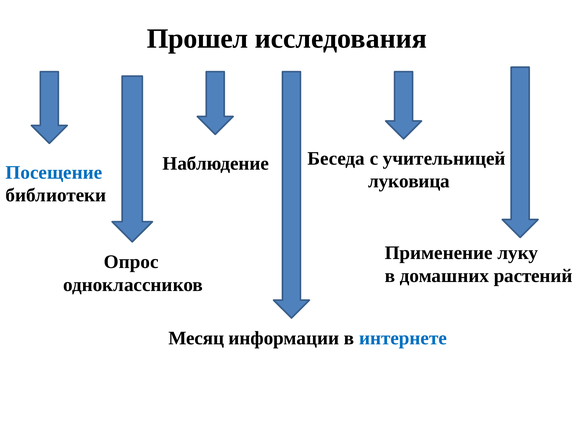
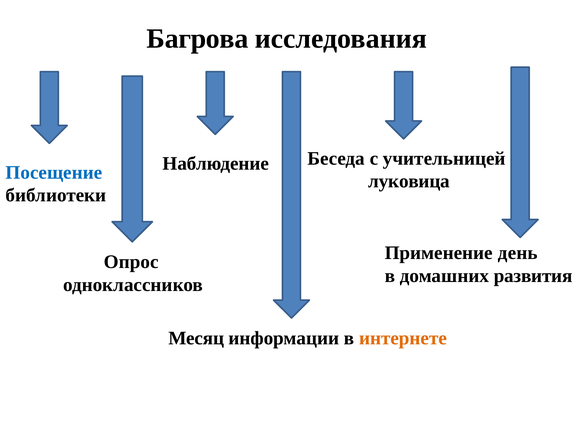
Прошел: Прошел -> Багрова
луку: луку -> день
растений: растений -> развития
интернете colour: blue -> orange
